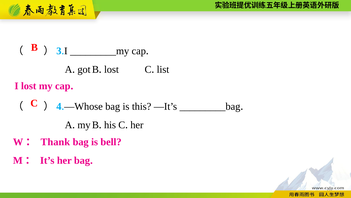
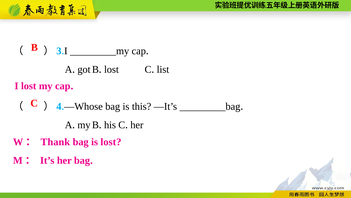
is bell: bell -> lost
